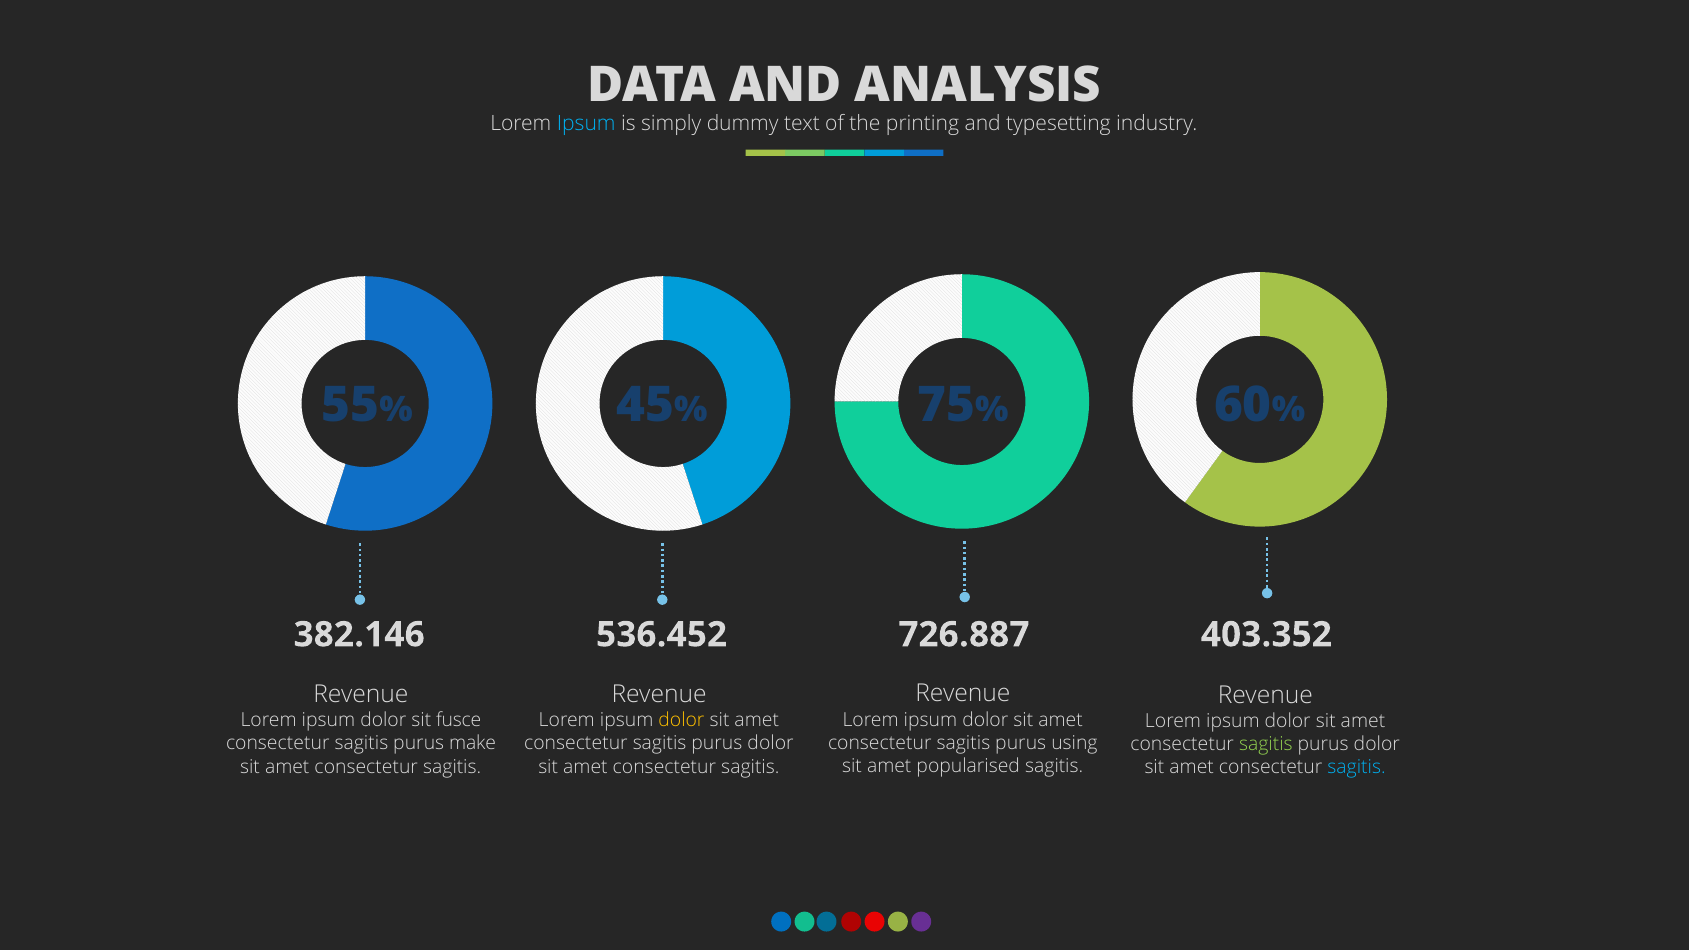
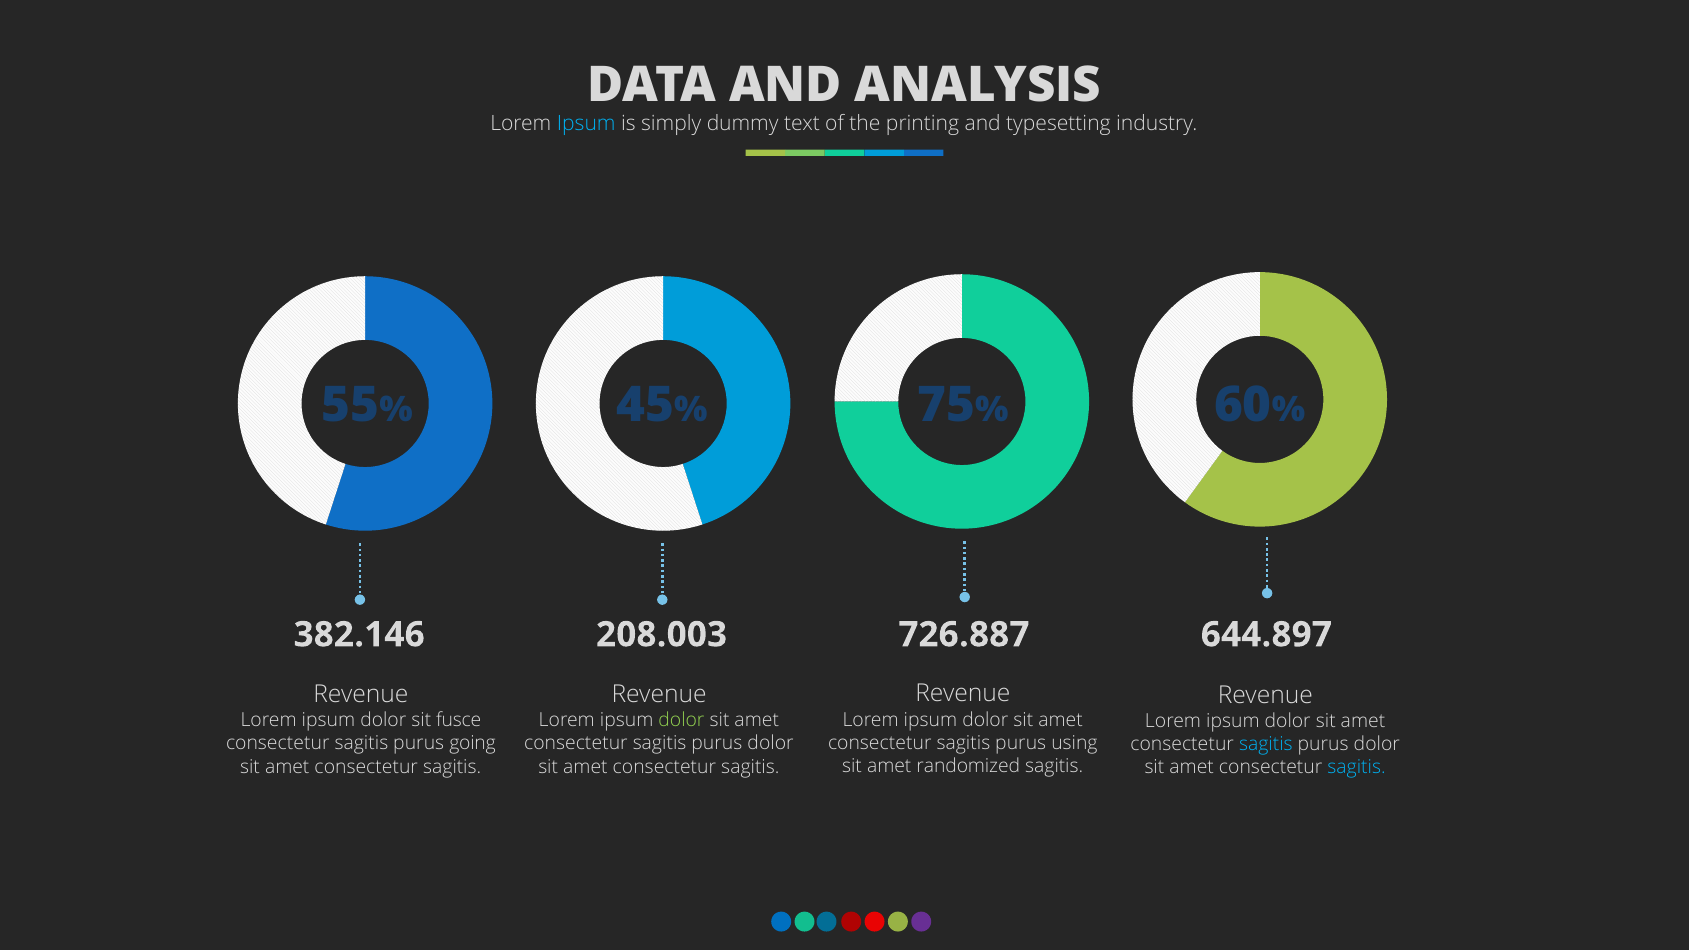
536.452: 536.452 -> 208.003
403.352: 403.352 -> 644.897
dolor at (681, 720) colour: yellow -> light green
make: make -> going
sagitis at (1266, 744) colour: light green -> light blue
popularised: popularised -> randomized
